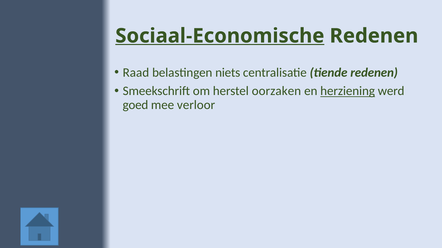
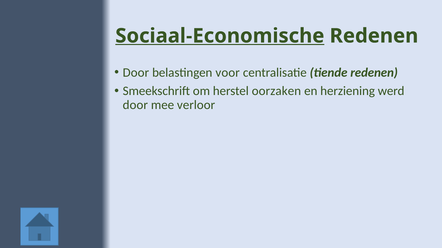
Raad at (136, 73): Raad -> Door
niets: niets -> voor
herziening underline: present -> none
goed at (135, 105): goed -> door
